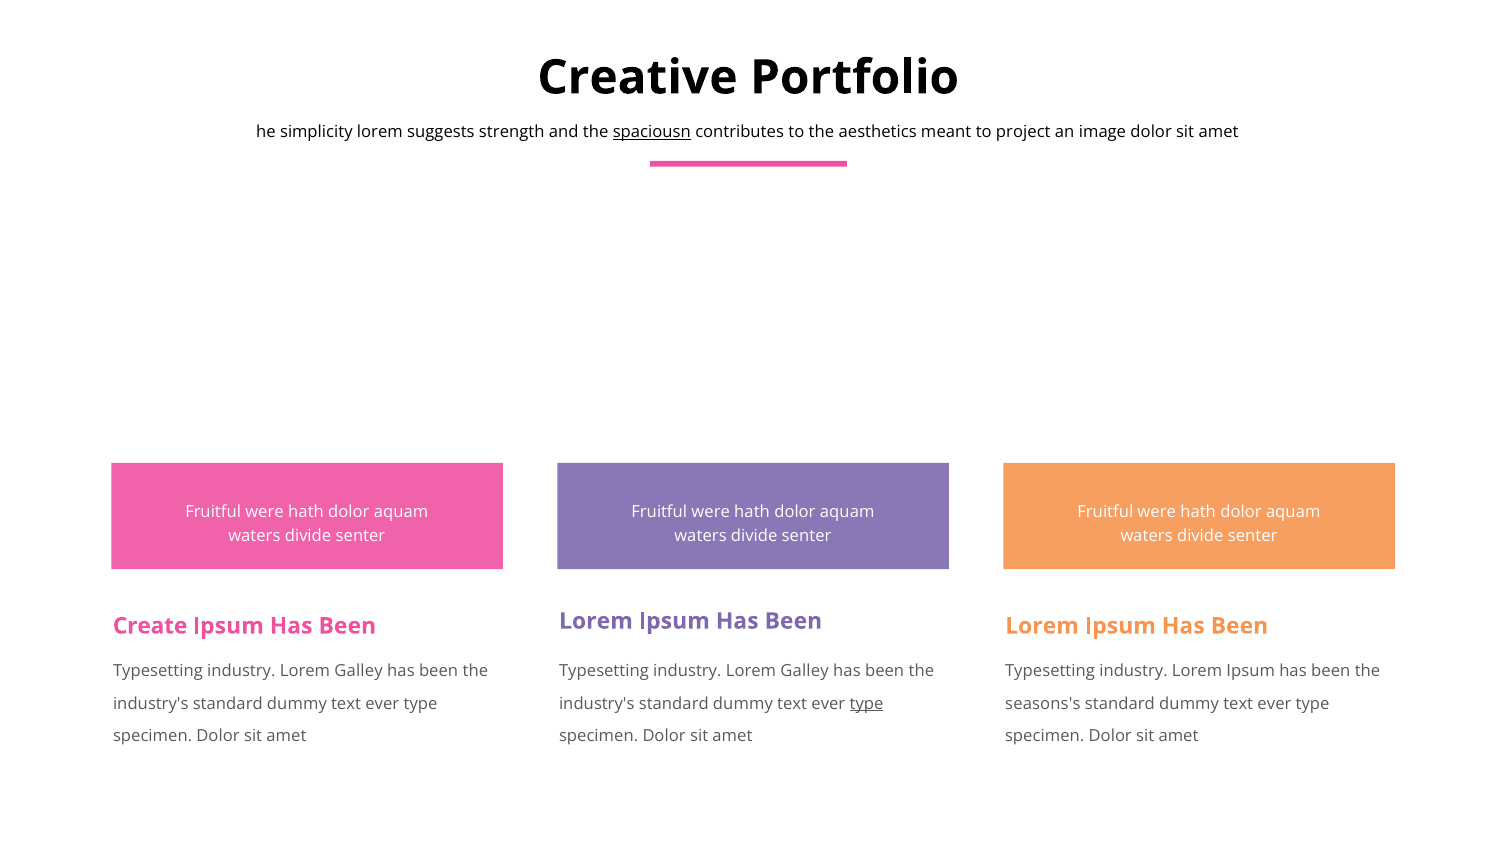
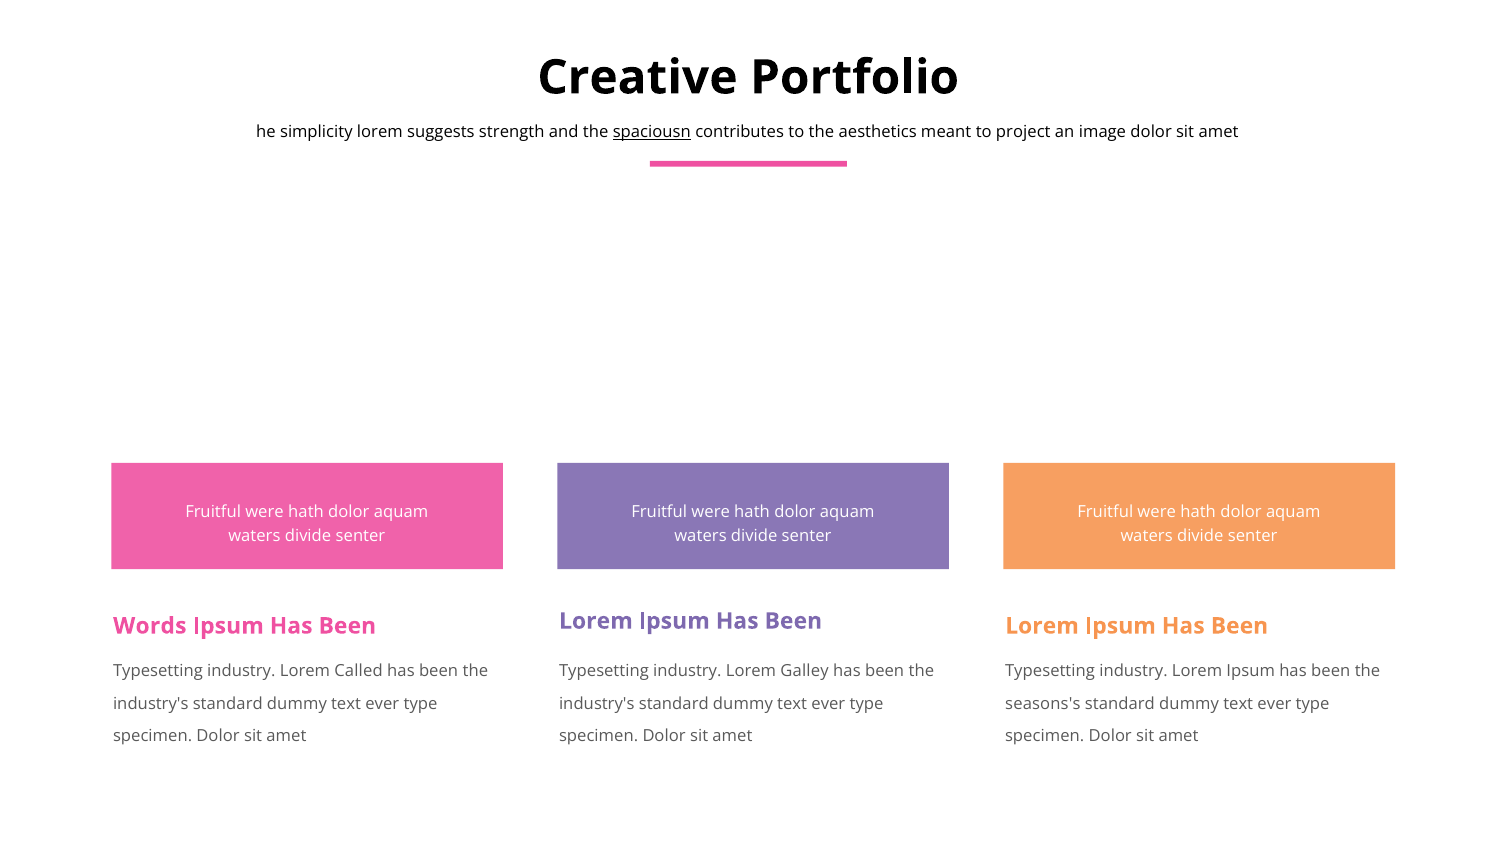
Create: Create -> Words
Galley at (359, 671): Galley -> Called
type at (867, 704) underline: present -> none
